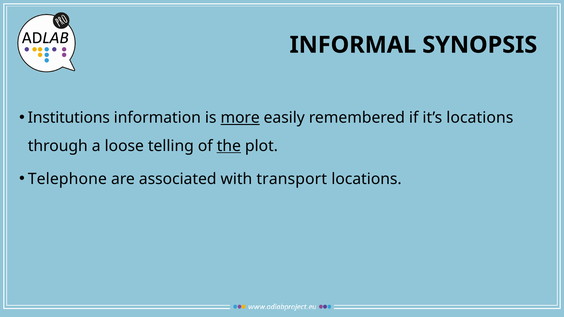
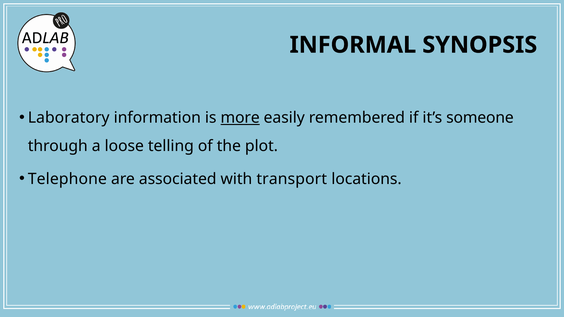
Institutions: Institutions -> Laboratory
it’s locations: locations -> someone
the underline: present -> none
